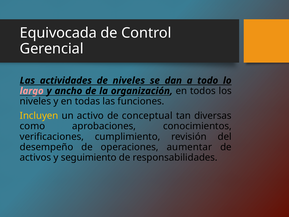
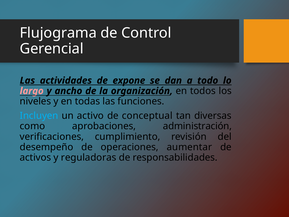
Equivocada: Equivocada -> Flujograma
de niveles: niveles -> expone
Incluyen colour: yellow -> light blue
conocimientos: conocimientos -> administración
seguimiento: seguimiento -> reguladoras
